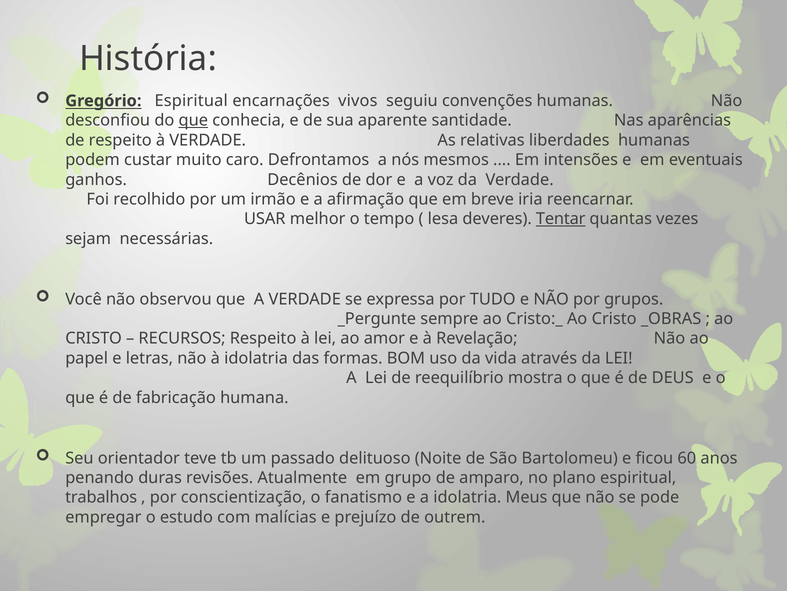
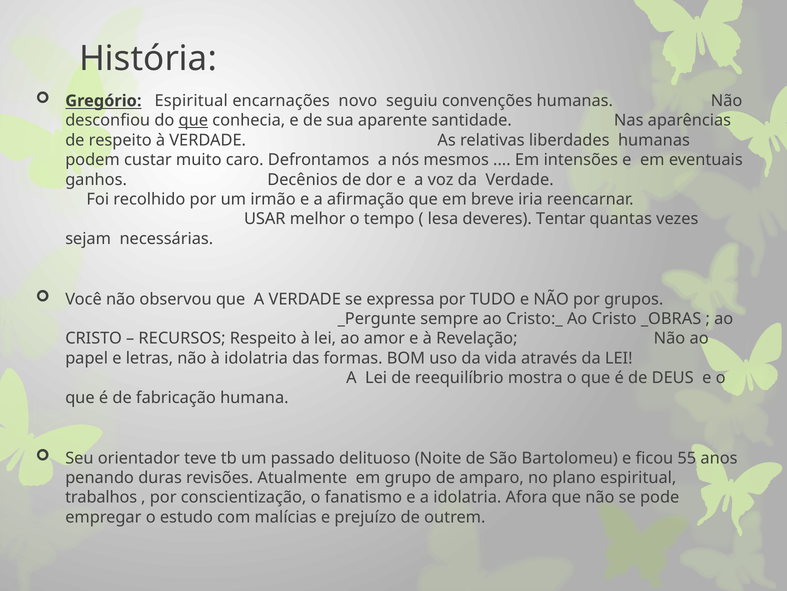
vivos: vivos -> novo
Tentar underline: present -> none
60: 60 -> 55
Meus: Meus -> Afora
